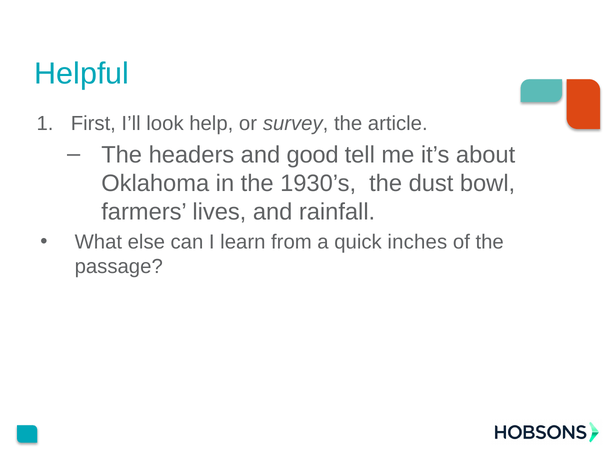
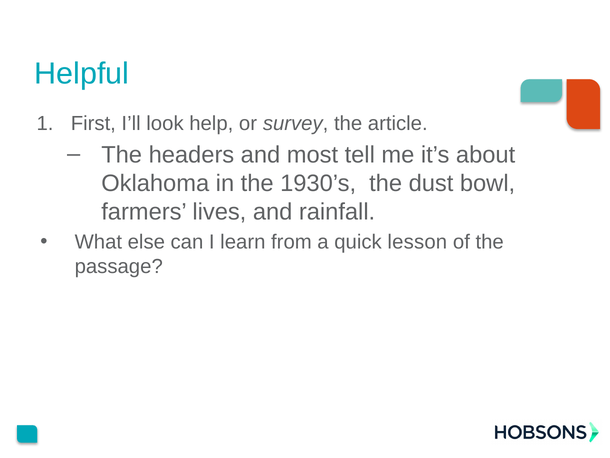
good: good -> most
inches: inches -> lesson
